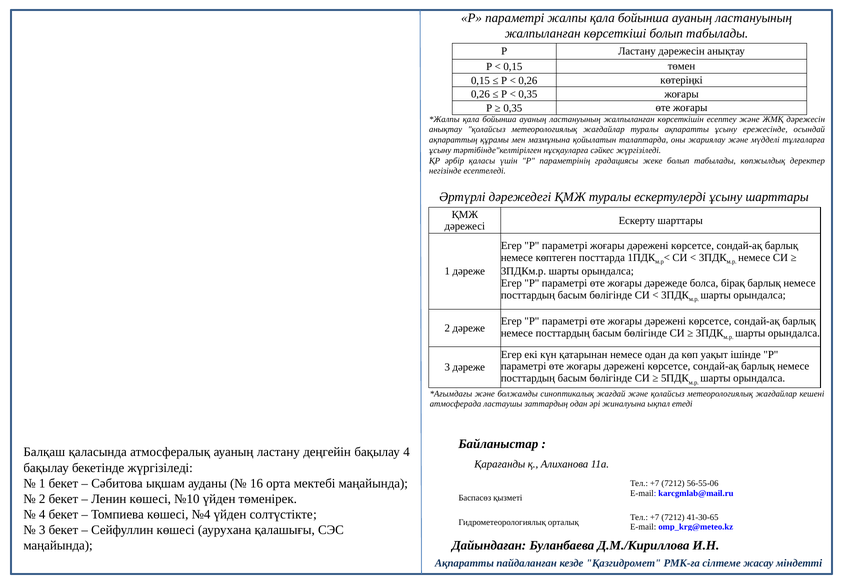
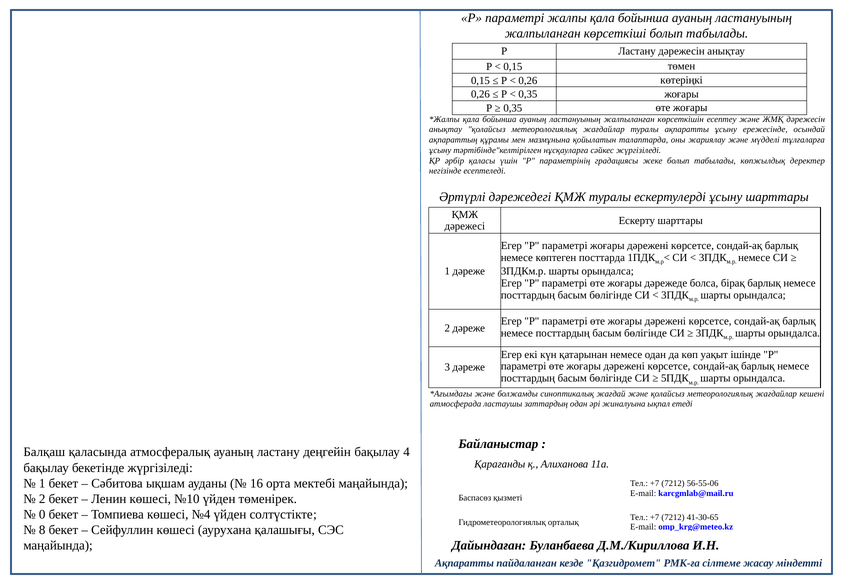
4 at (42, 514): 4 -> 0
3 at (42, 530): 3 -> 8
